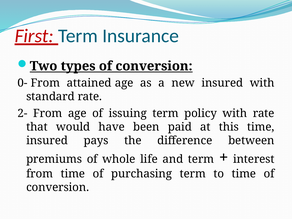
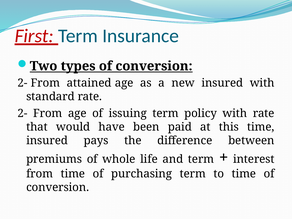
0- at (22, 83): 0- -> 2-
